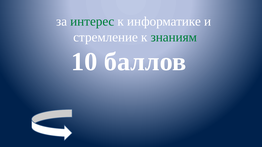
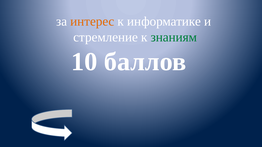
интерес colour: green -> orange
